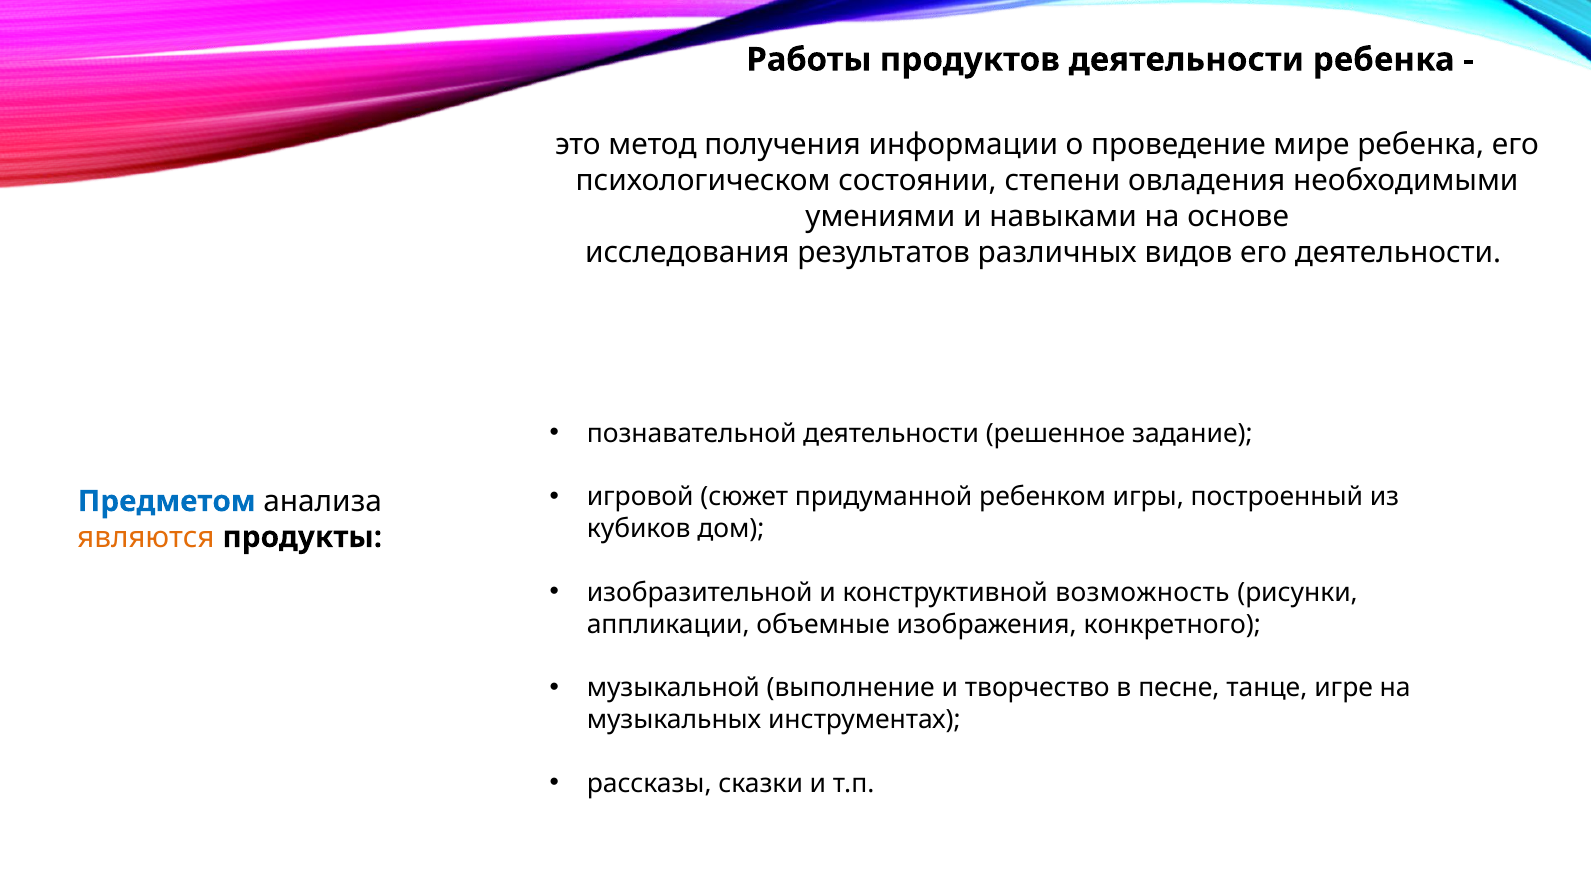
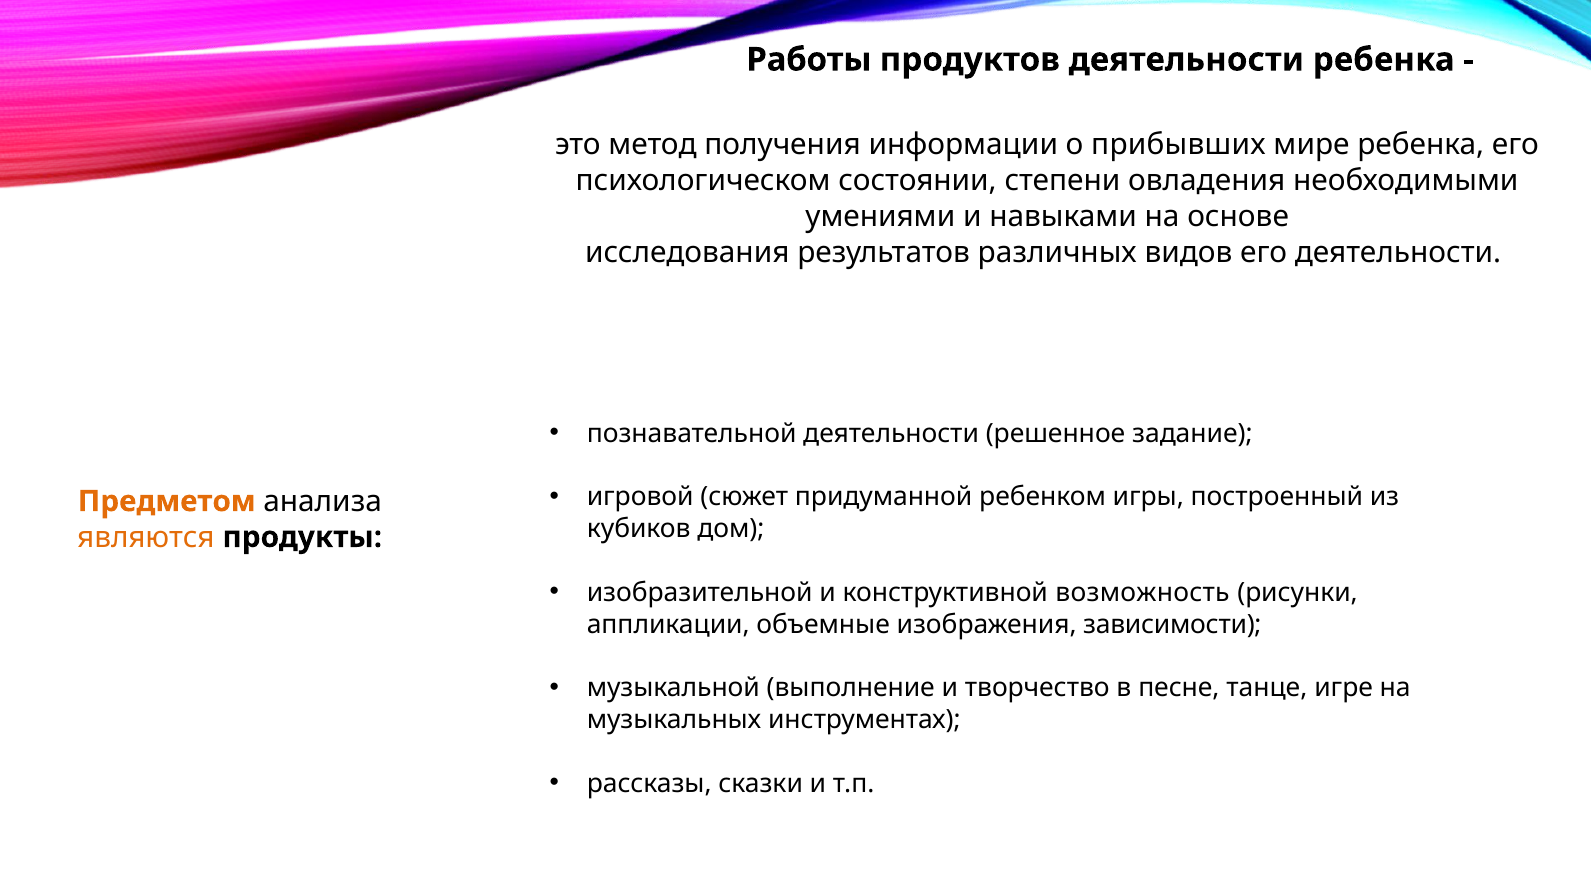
проведение: проведение -> прибывших
Предметом colour: blue -> orange
конкретного: конкретного -> зависимости
